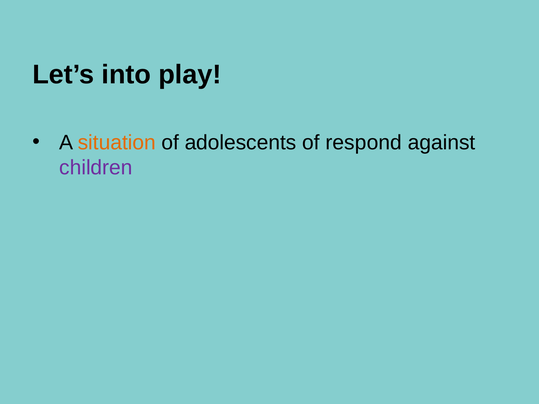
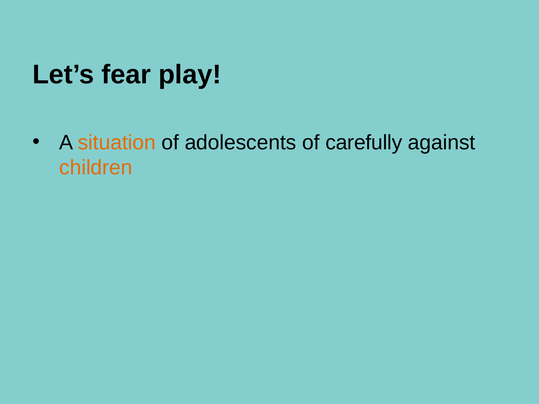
into: into -> fear
respond: respond -> carefully
children colour: purple -> orange
